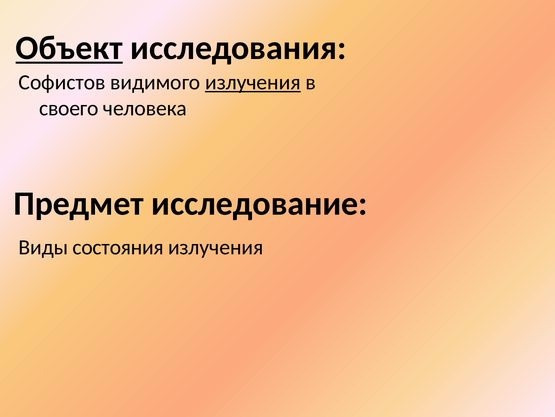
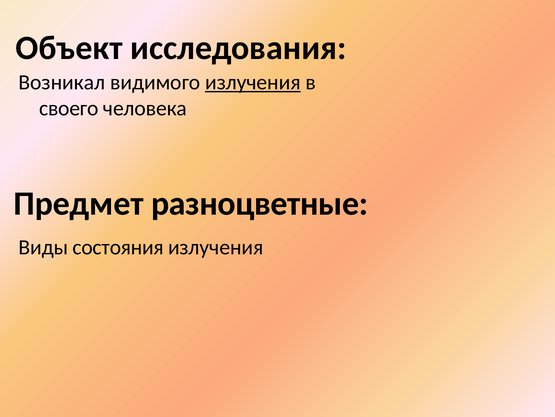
Объект underline: present -> none
Софистов: Софистов -> Возникал
исследование: исследование -> разноцветные
